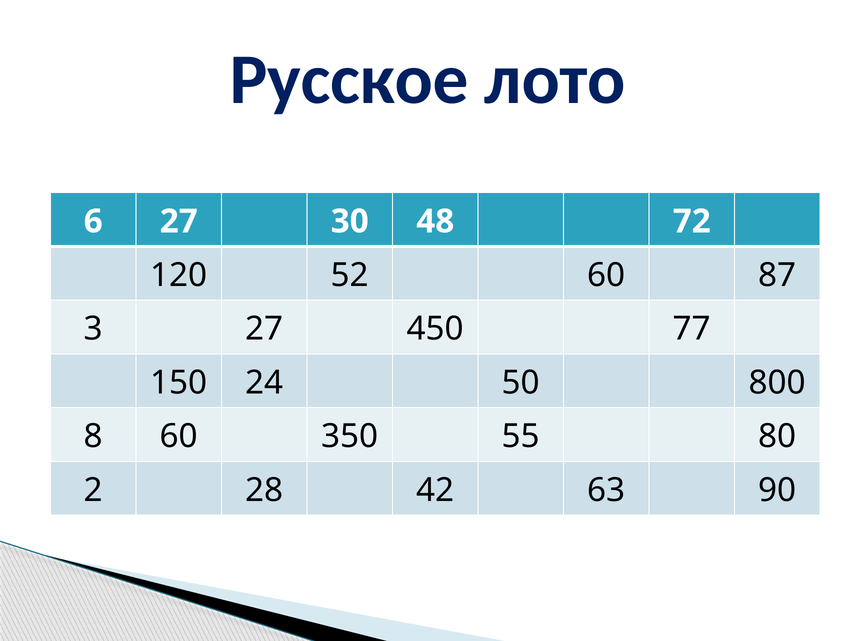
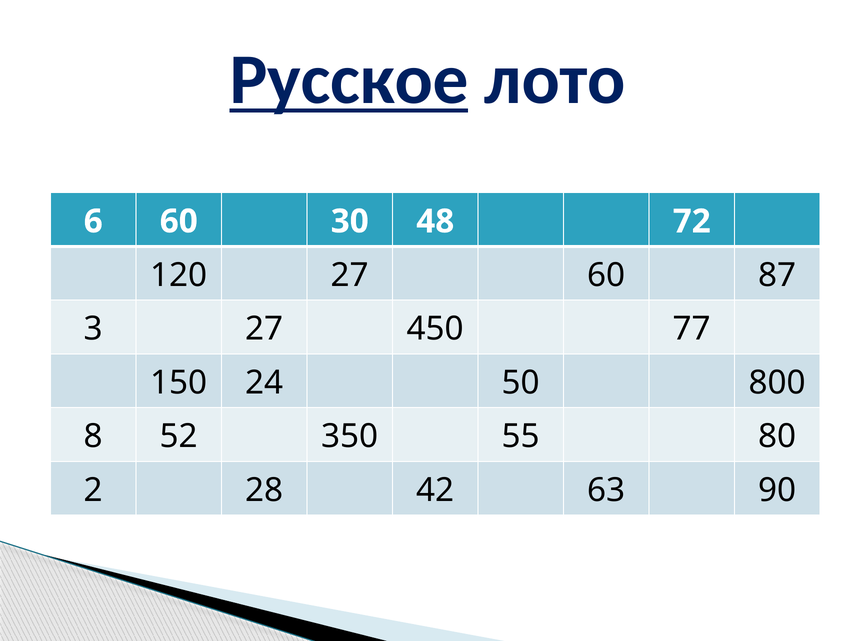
Русское underline: none -> present
6 27: 27 -> 60
120 52: 52 -> 27
8 60: 60 -> 52
